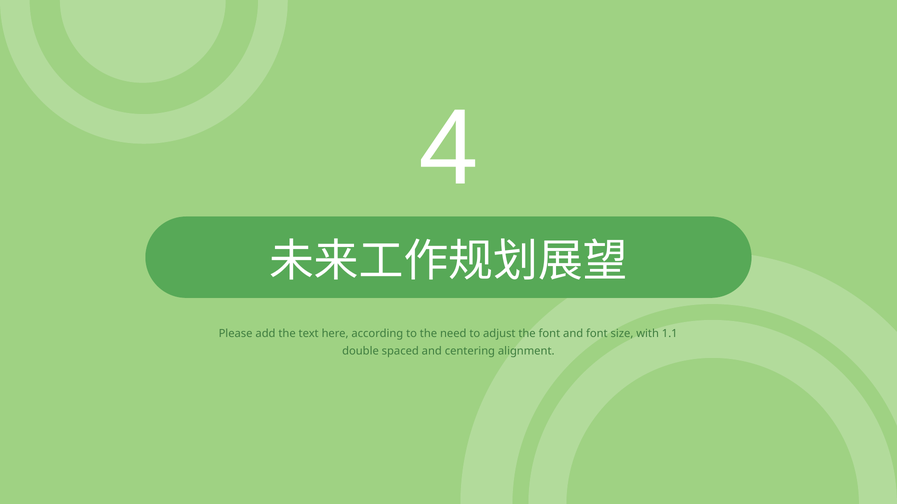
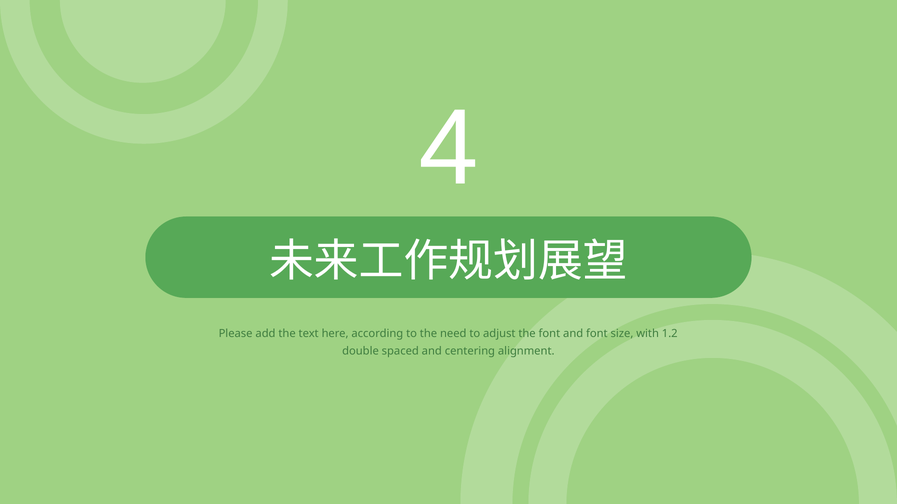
1.1: 1.1 -> 1.2
